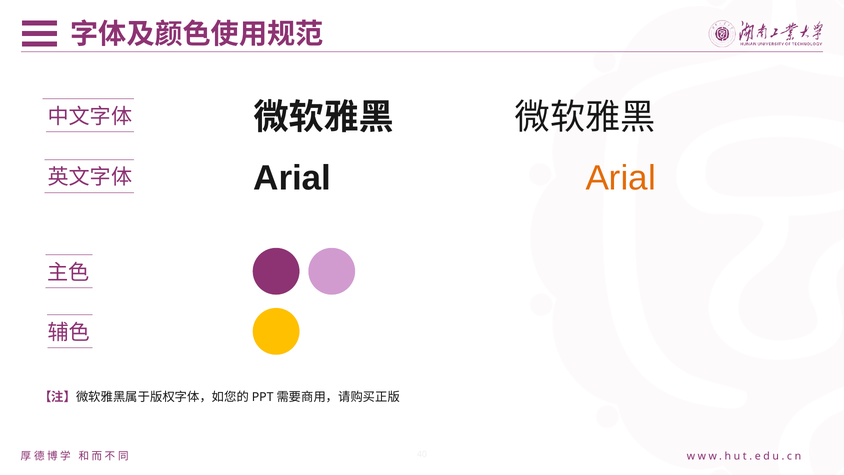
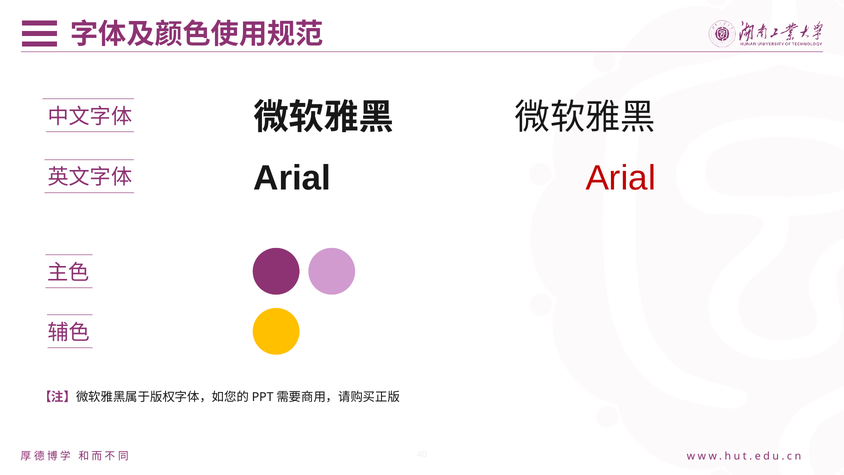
Arial at (621, 178) colour: orange -> red
